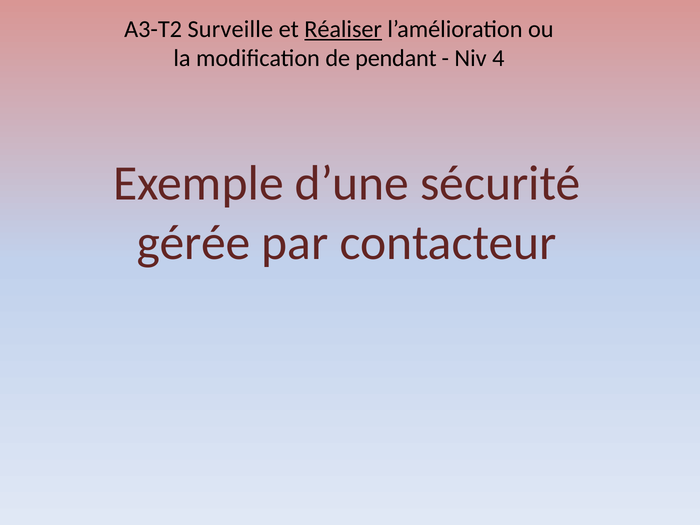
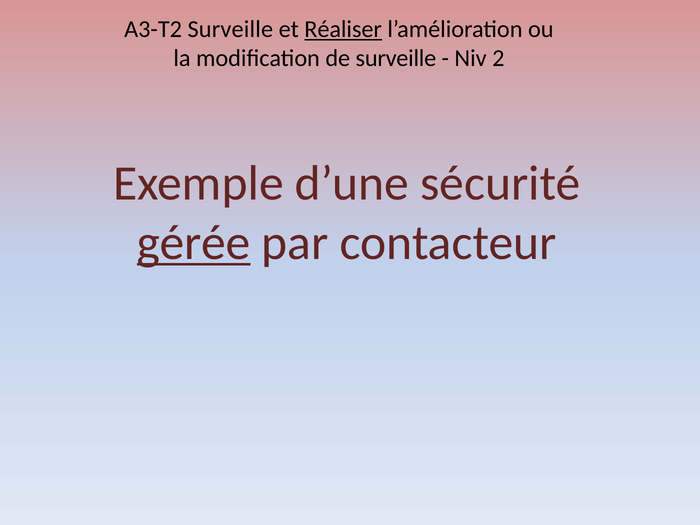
de pendant: pendant -> surveille
4: 4 -> 2
gérée underline: none -> present
